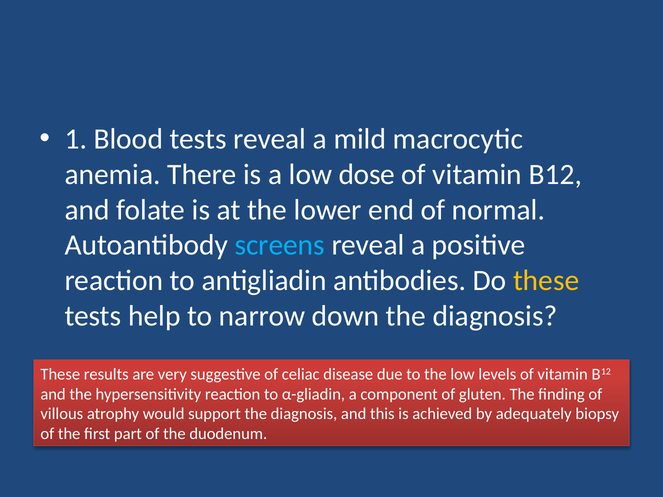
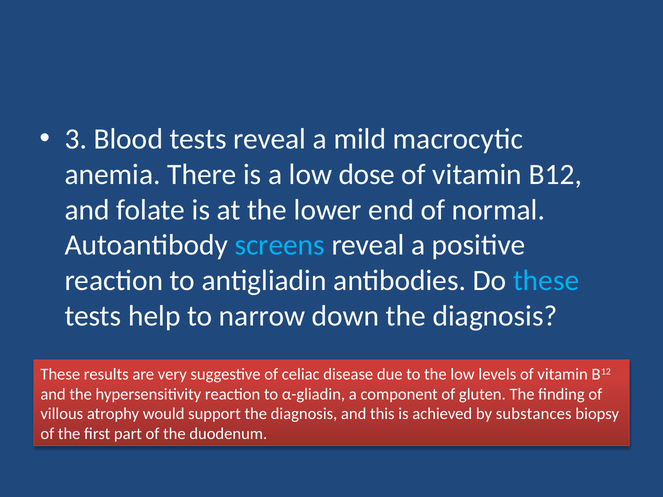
1: 1 -> 3
these at (546, 281) colour: yellow -> light blue
adequately: adequately -> substances
